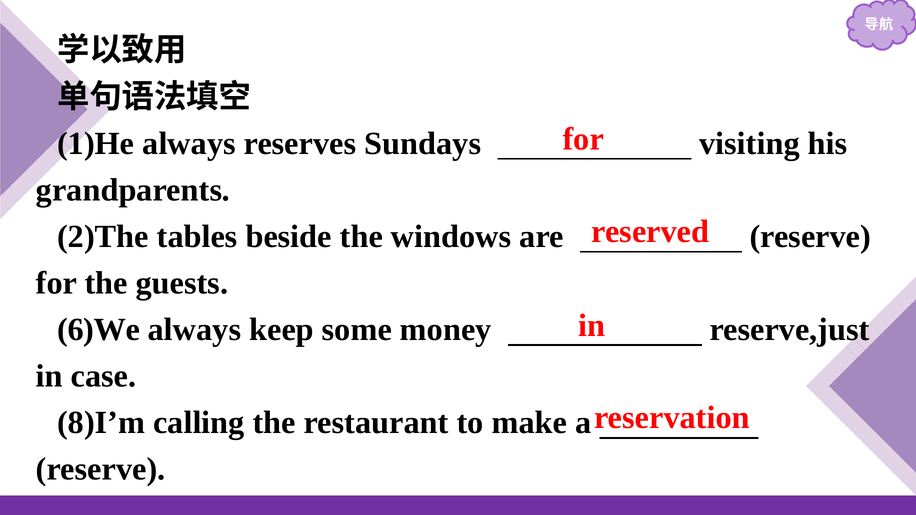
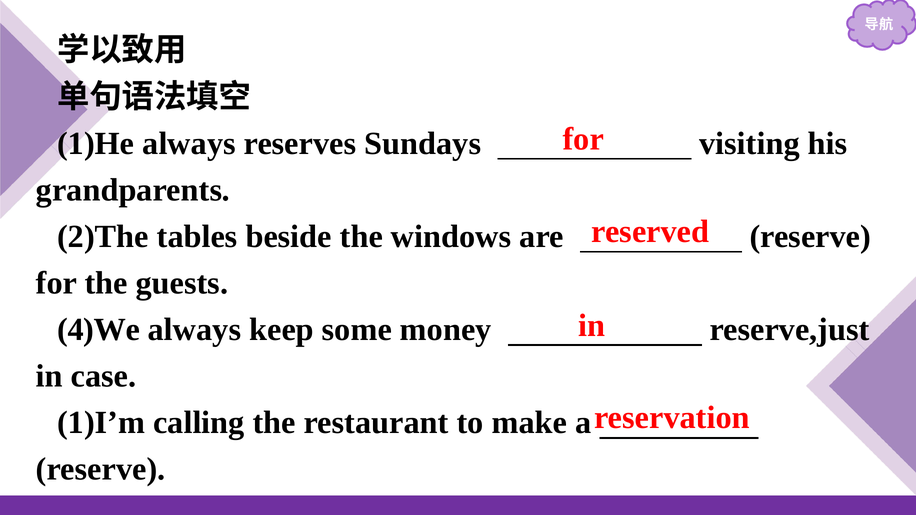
6)We: 6)We -> 4)We
8)I’m: 8)I’m -> 1)I’m
